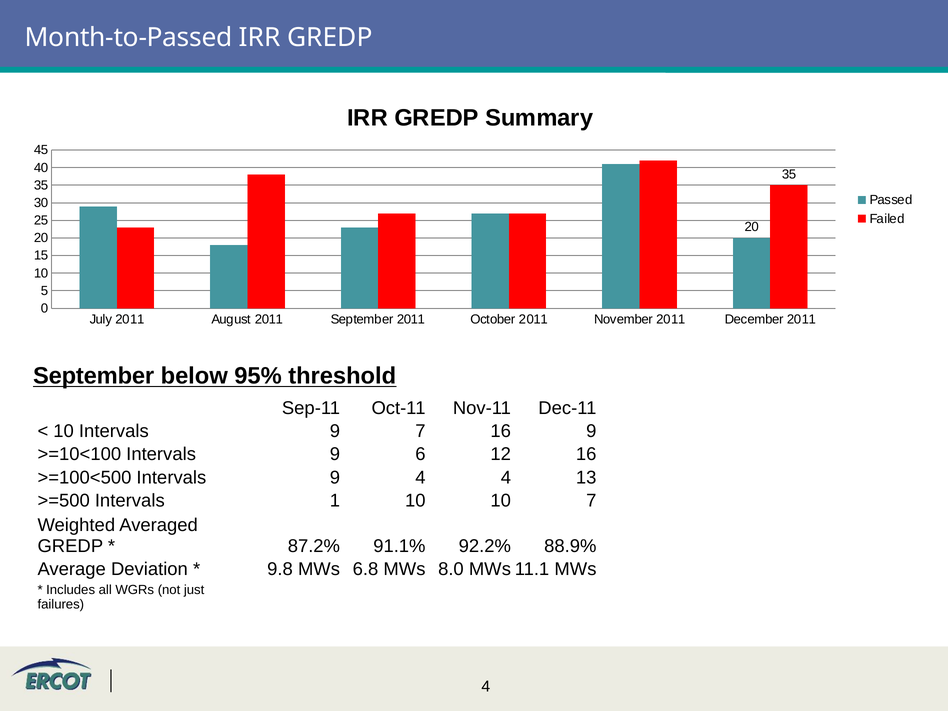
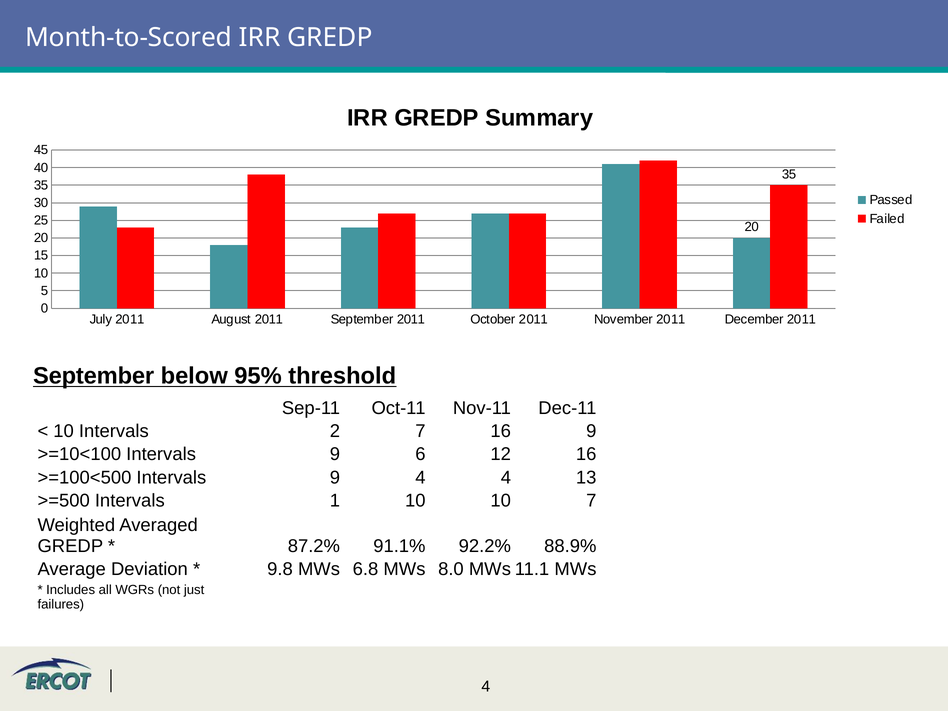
Month-to-Passed: Month-to-Passed -> Month-to-Scored
10 Intervals 9: 9 -> 2
